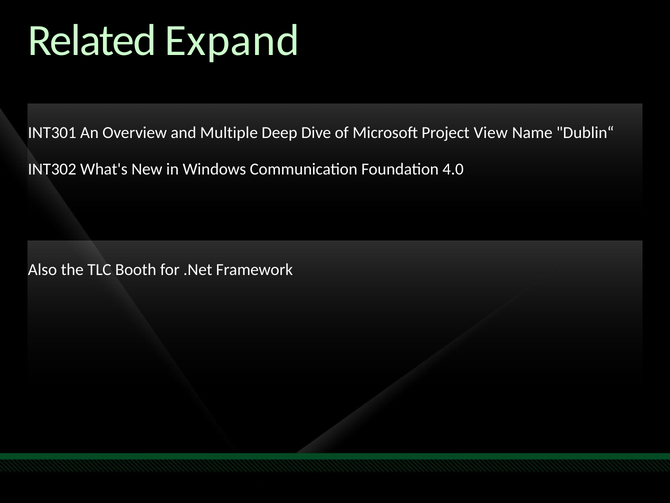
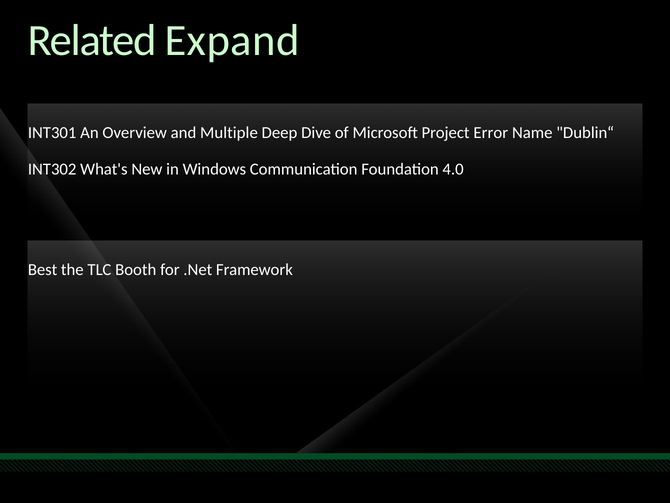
View: View -> Error
Also: Also -> Best
